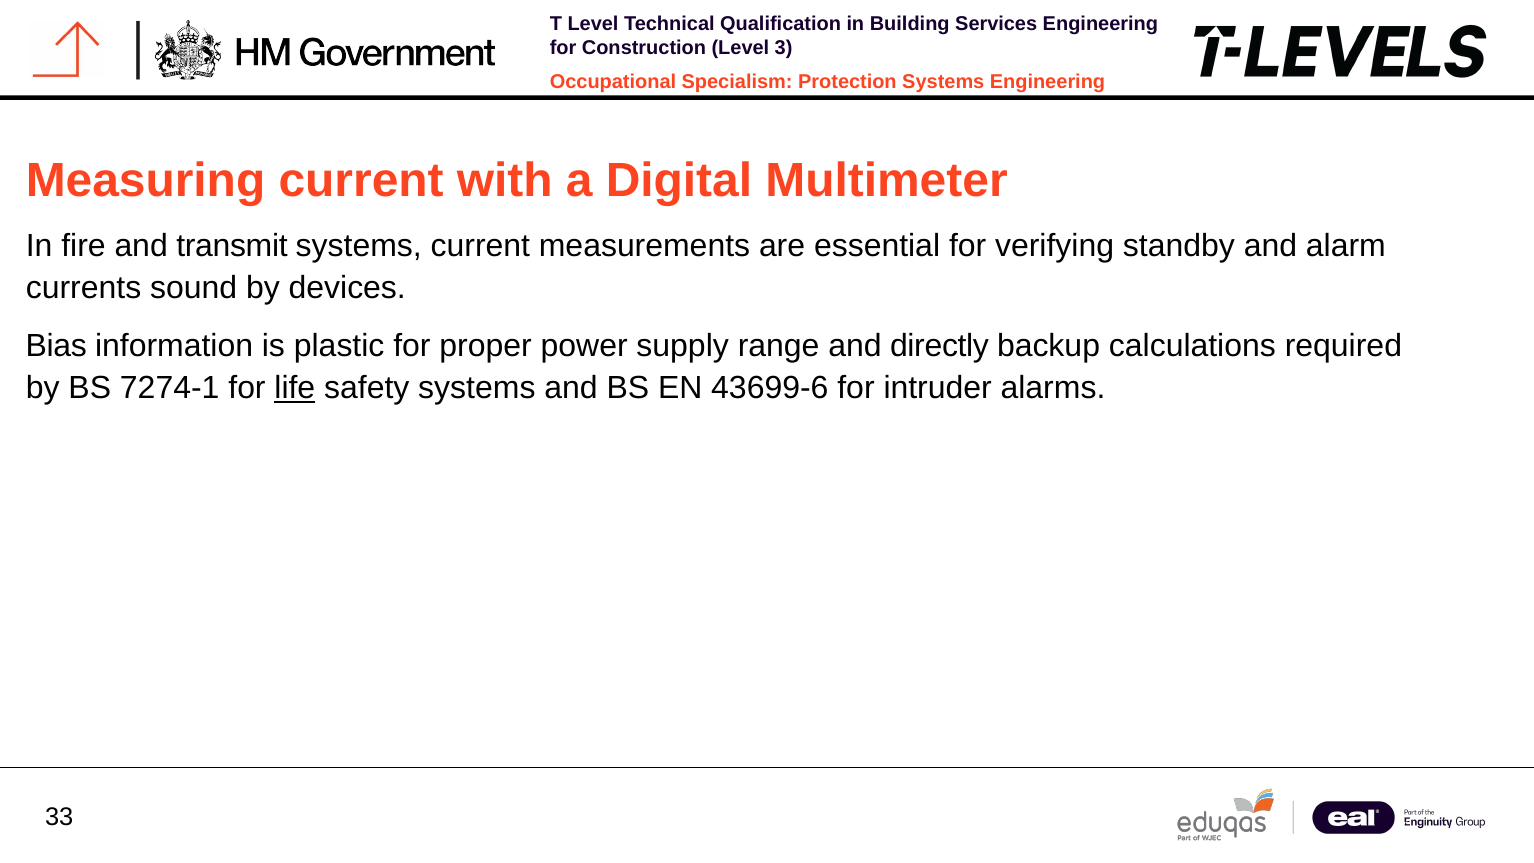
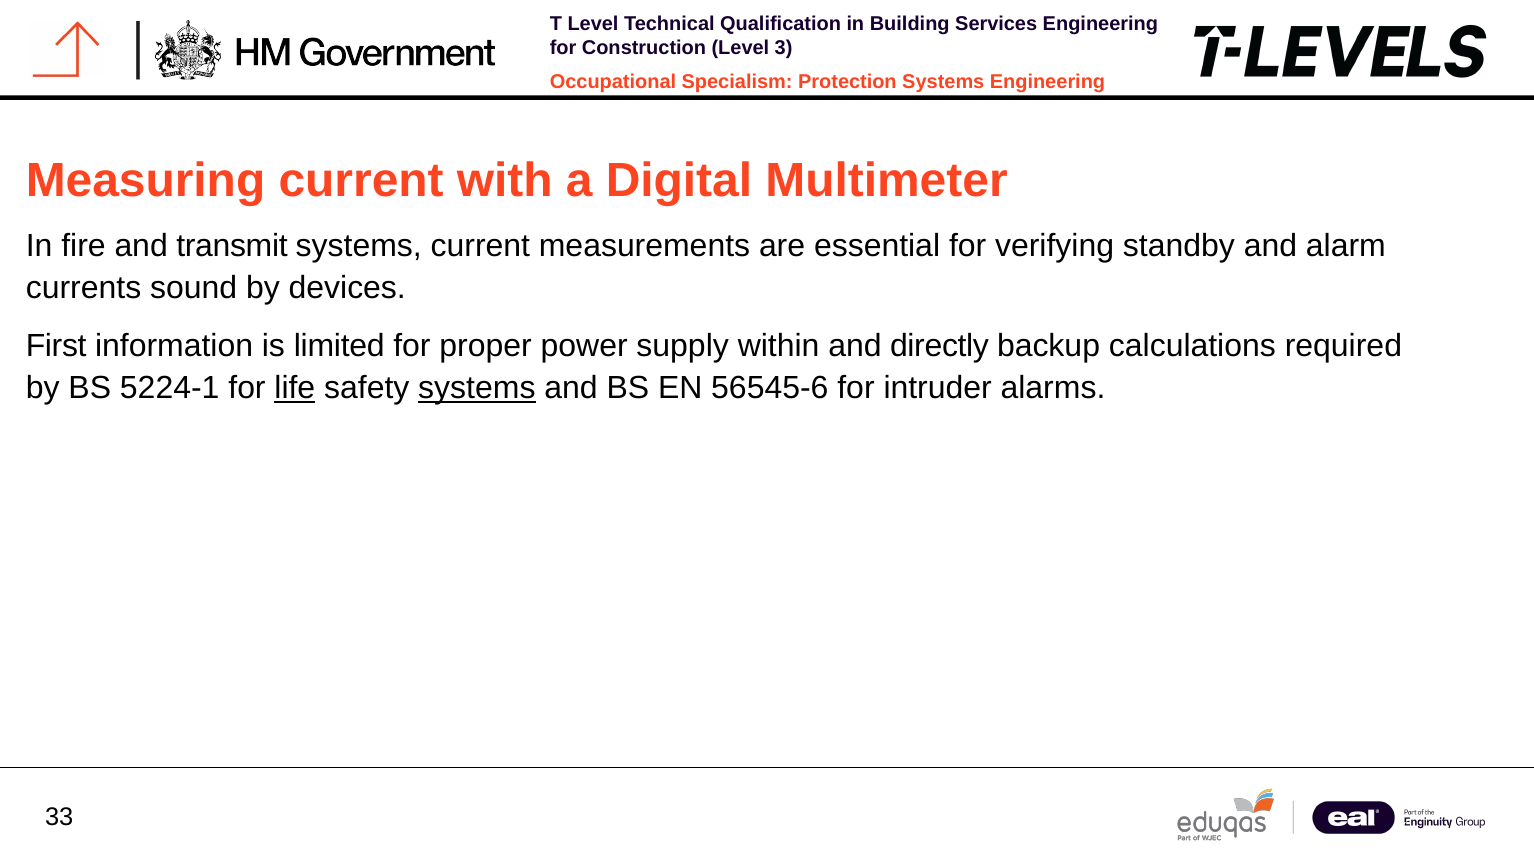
Bias: Bias -> First
plastic: plastic -> limited
range: range -> within
7274-1: 7274-1 -> 5224-1
systems at (477, 388) underline: none -> present
43699-6: 43699-6 -> 56545-6
